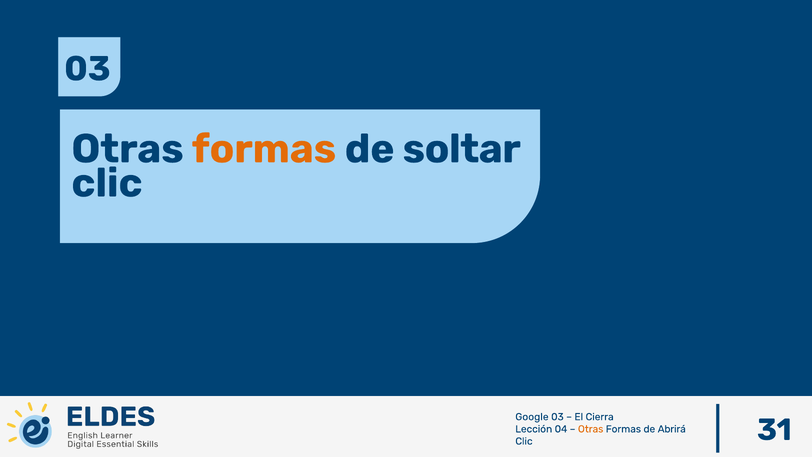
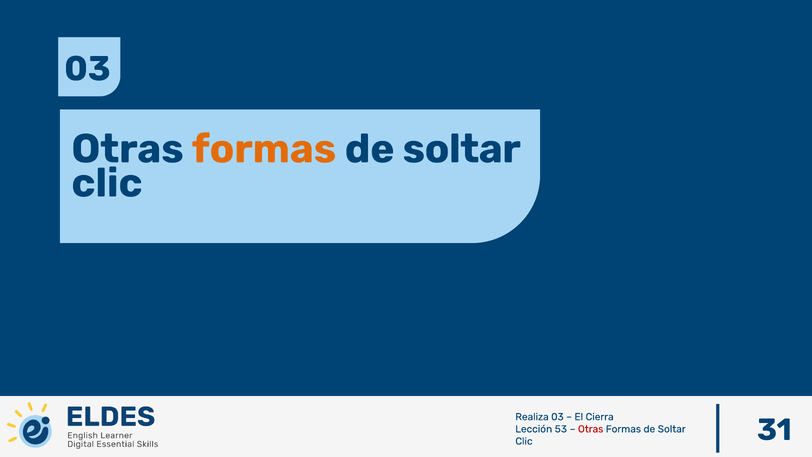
Google: Google -> Realiza
04: 04 -> 53
Otras at (591, 429) colour: orange -> red
Abrirá at (672, 429): Abrirá -> Soltar
